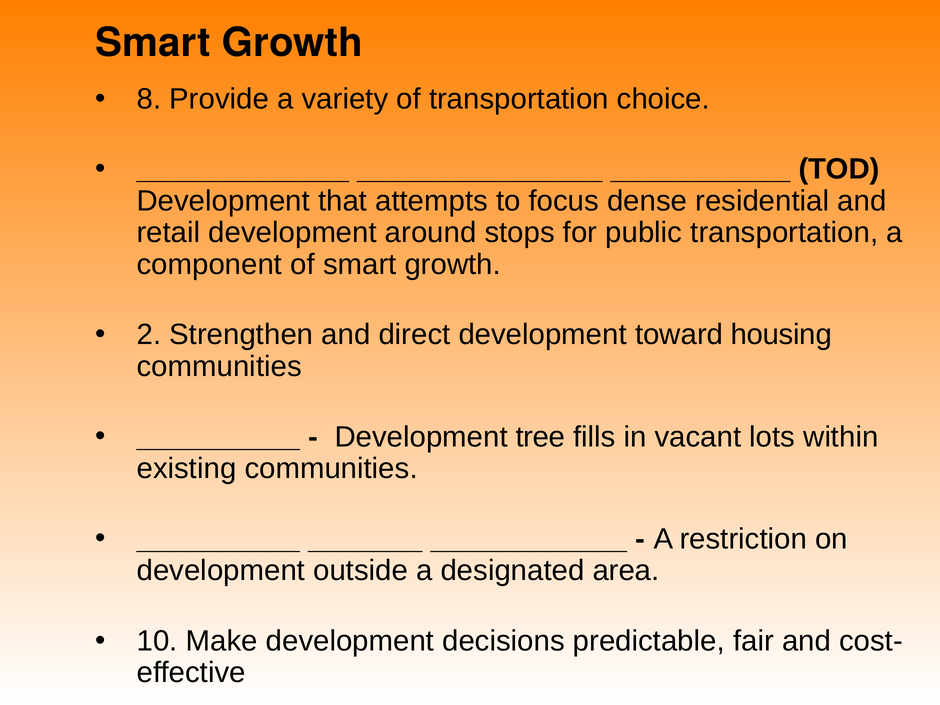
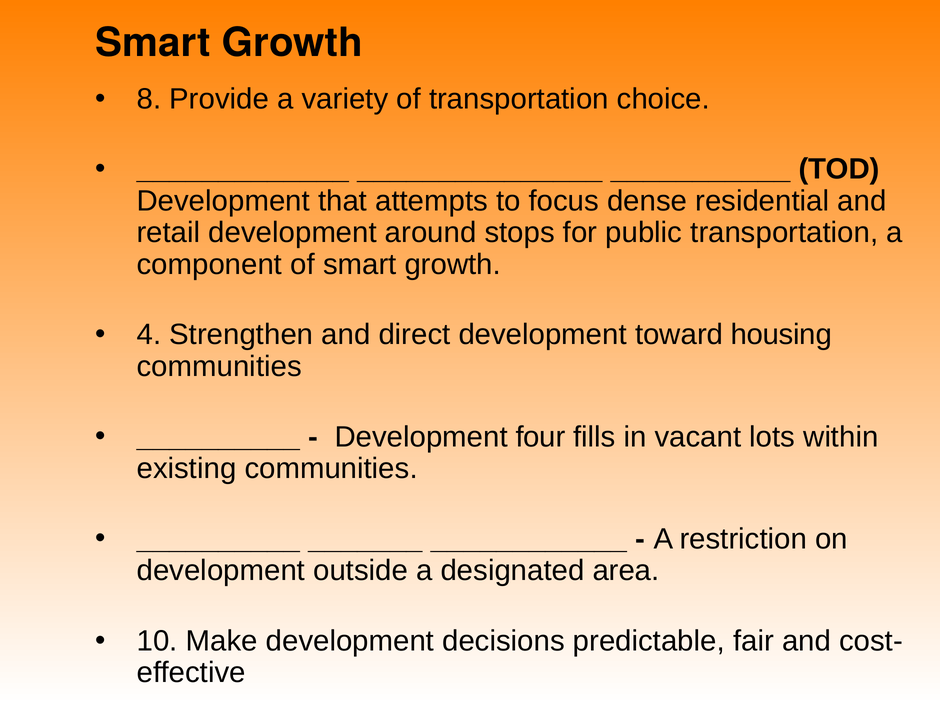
2: 2 -> 4
tree: tree -> four
